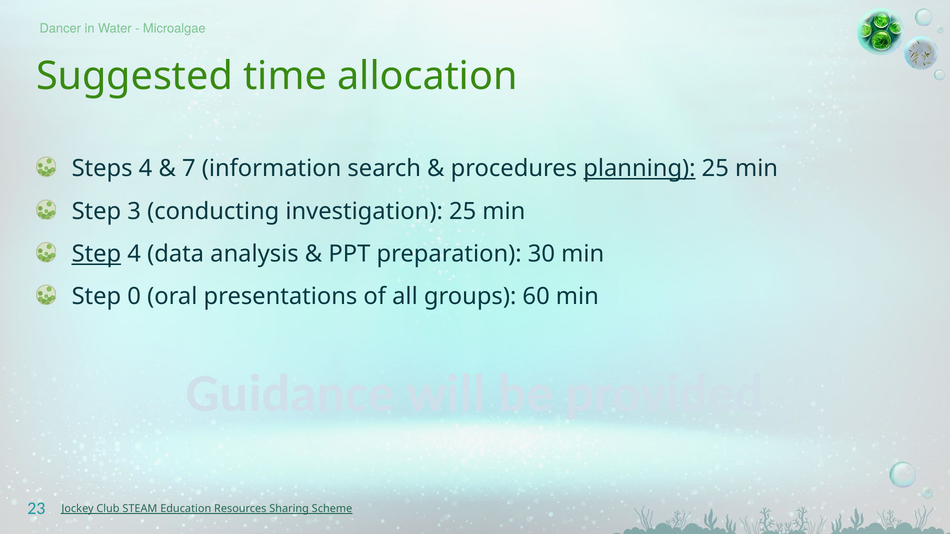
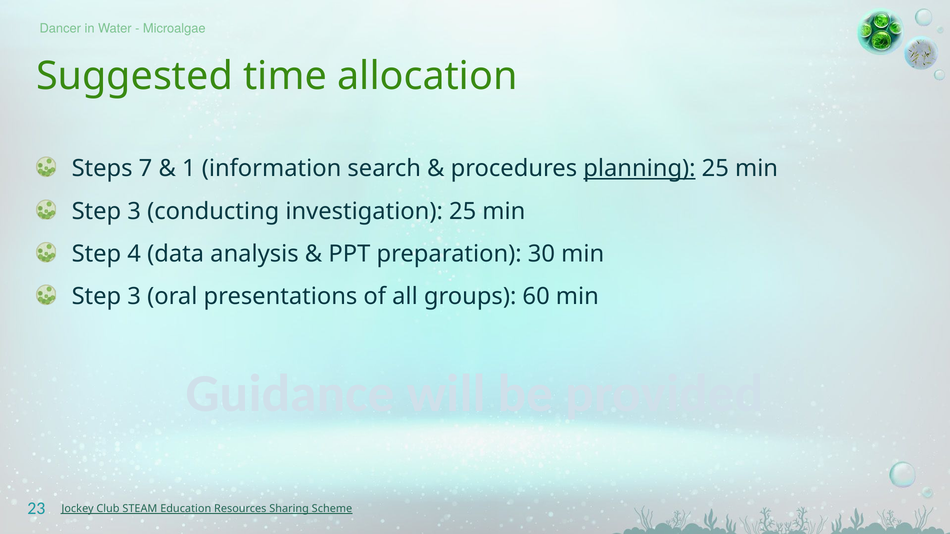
Steps 4: 4 -> 7
7: 7 -> 1
Step at (96, 254) underline: present -> none
0 at (134, 297): 0 -> 3
